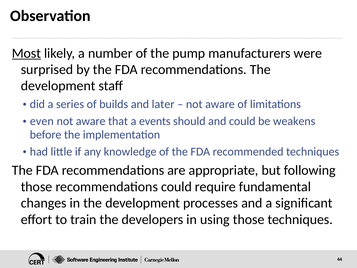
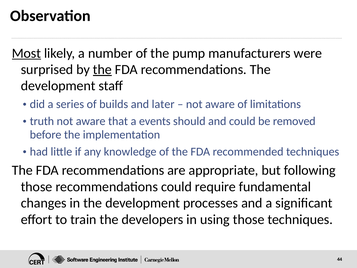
the at (102, 69) underline: none -> present
even: even -> truth
weakens: weakens -> removed
